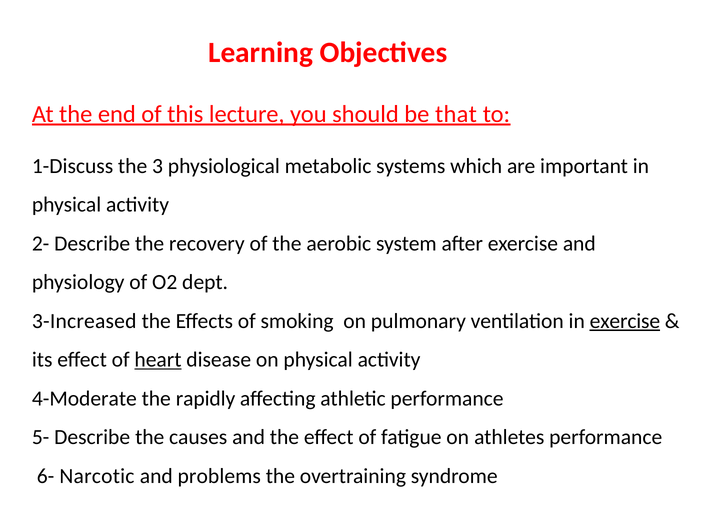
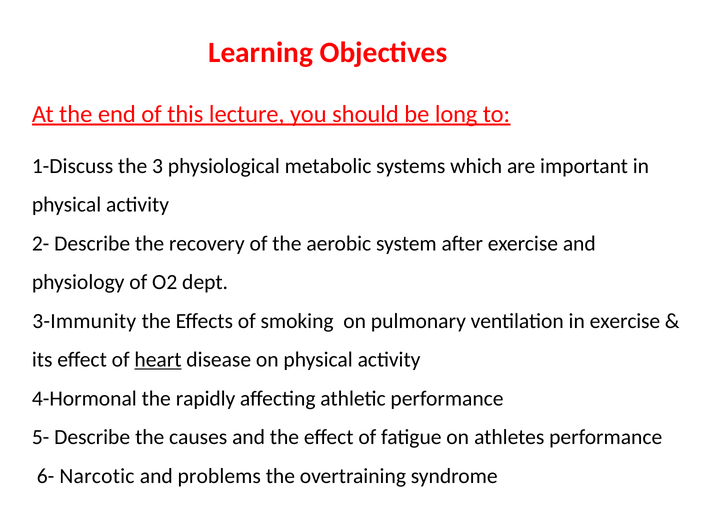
that: that -> long
3-Increased: 3-Increased -> 3-Immunity
exercise at (625, 321) underline: present -> none
4-Moderate: 4-Moderate -> 4-Hormonal
